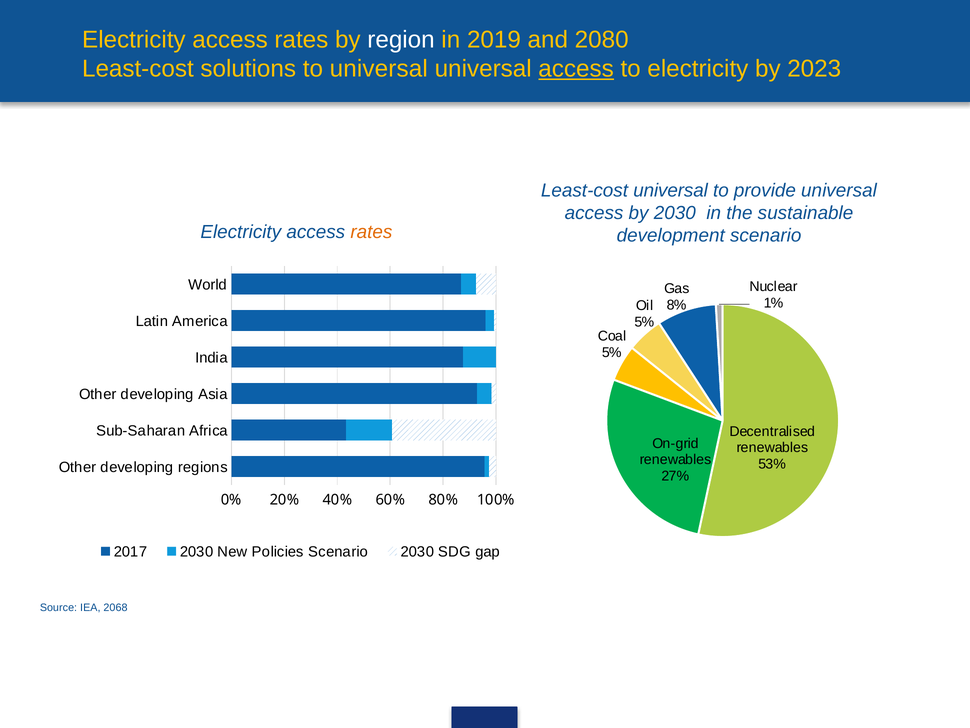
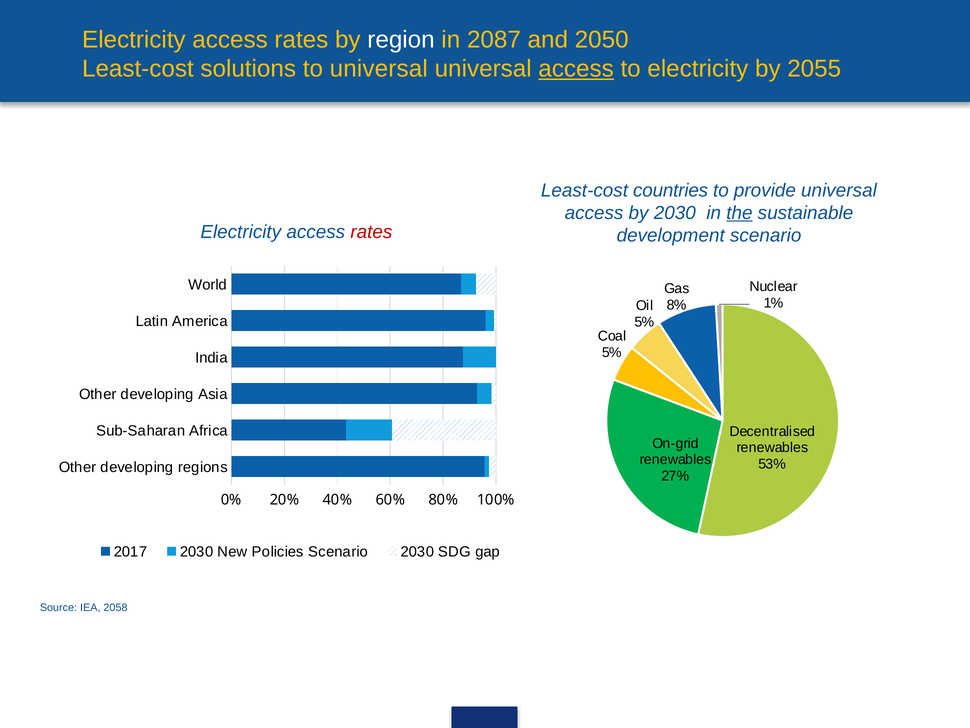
2019: 2019 -> 2087
2080: 2080 -> 2050
2023: 2023 -> 2055
Least-cost universal: universal -> countries
the underline: none -> present
rates at (371, 232) colour: orange -> red
2068: 2068 -> 2058
